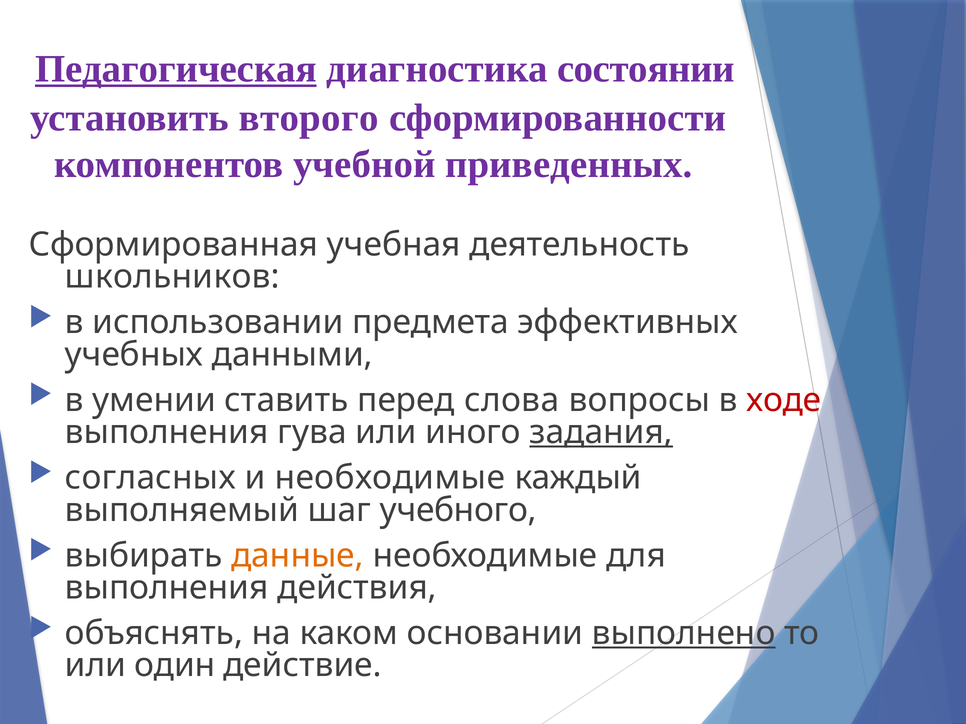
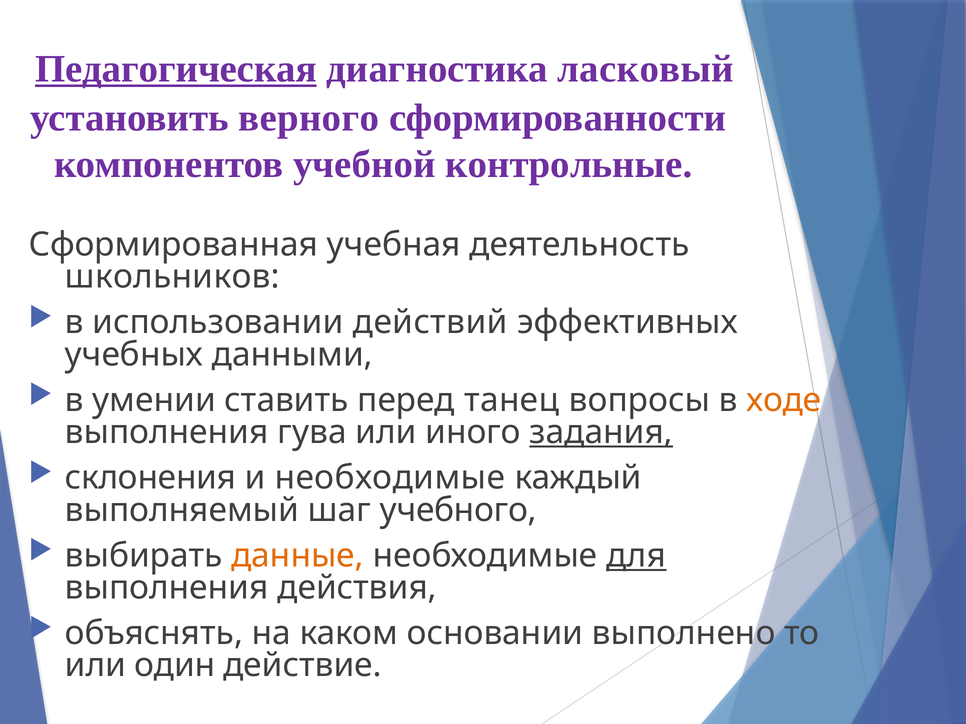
состоянии: состоянии -> ласковый
второго: второго -> верного
приведенных: приведенных -> контрольные
предмета: предмета -> действий
слова: слова -> танец
ходе colour: red -> orange
согласных: согласных -> склонения
для underline: none -> present
выполнено underline: present -> none
